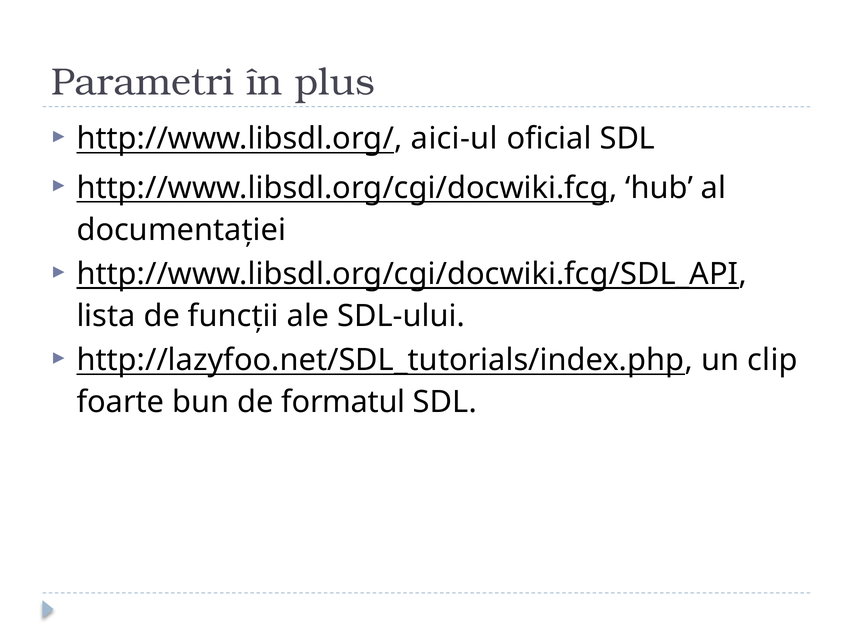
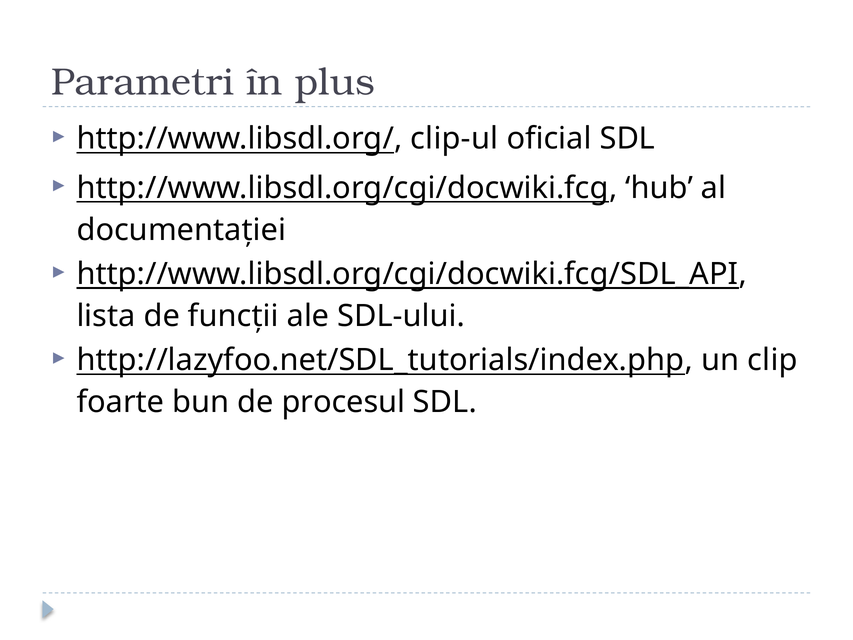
aici-ul: aici-ul -> clip-ul
formatul: formatul -> procesul
